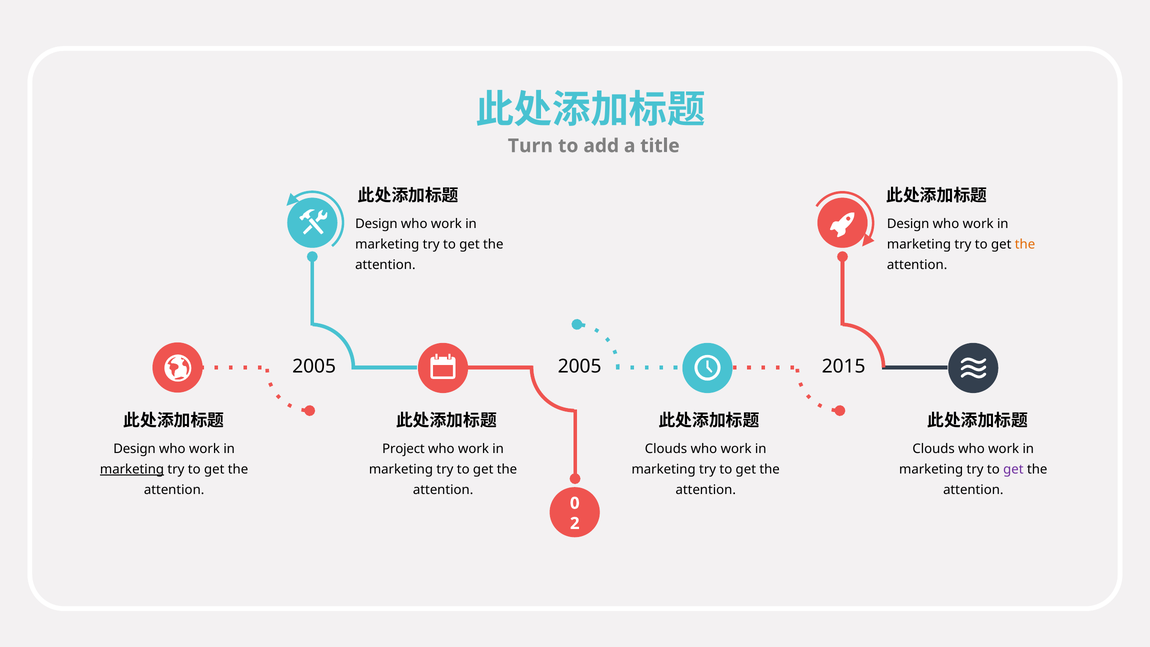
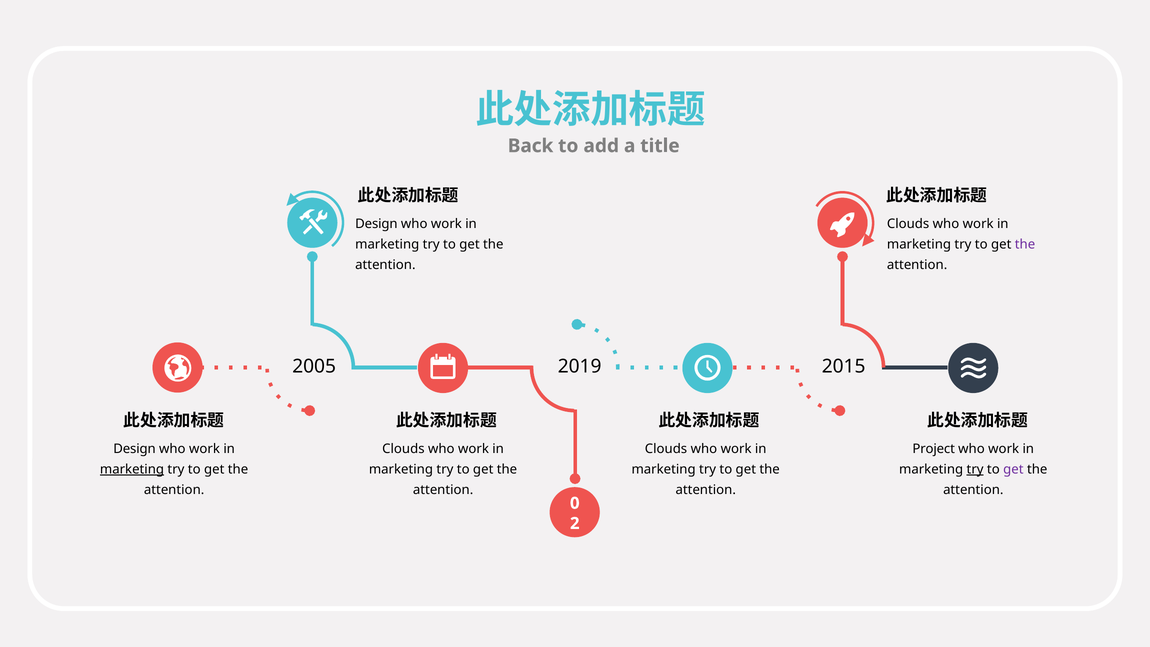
Turn: Turn -> Back
Design at (908, 224): Design -> Clouds
the at (1025, 244) colour: orange -> purple
2005 2005: 2005 -> 2019
Project at (403, 449): Project -> Clouds
Clouds at (934, 449): Clouds -> Project
try at (975, 469) underline: none -> present
